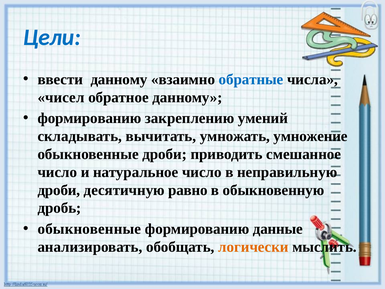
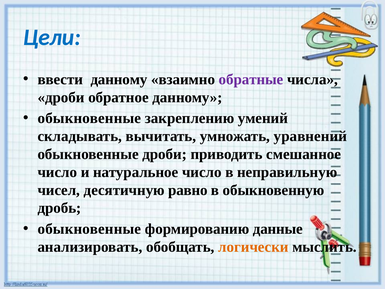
обратные colour: blue -> purple
чисел at (61, 97): чисел -> дроби
формированию at (89, 118): формированию -> обыкновенные
умножение: умножение -> уравнений
дроби at (59, 190): дроби -> чисел
